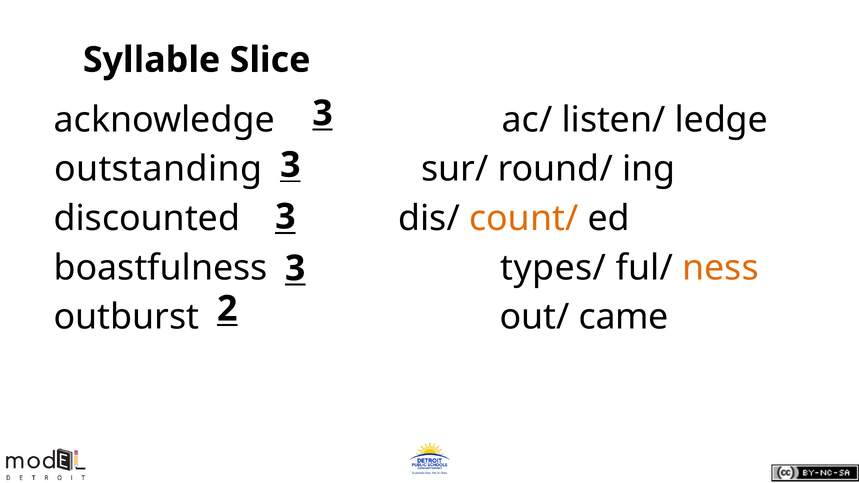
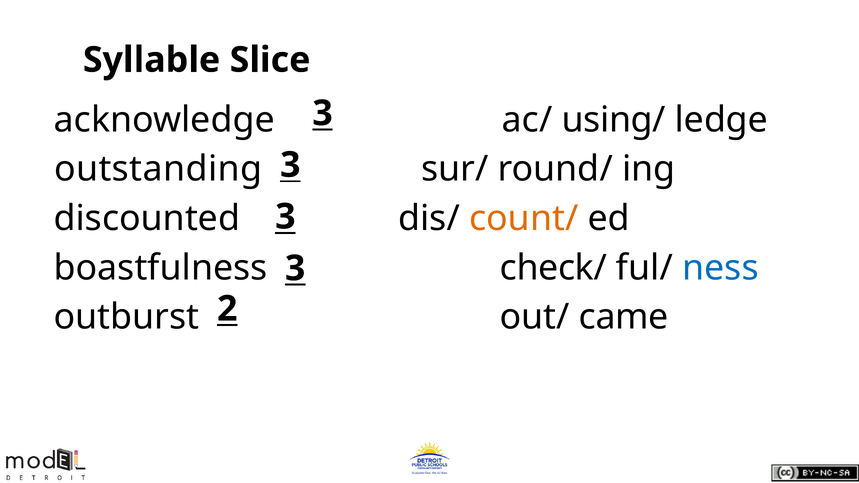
listen/: listen/ -> using/
types/: types/ -> check/
ness colour: orange -> blue
